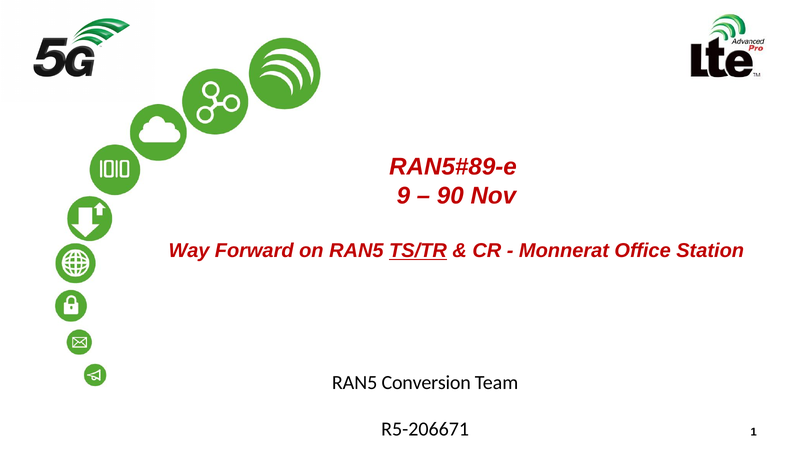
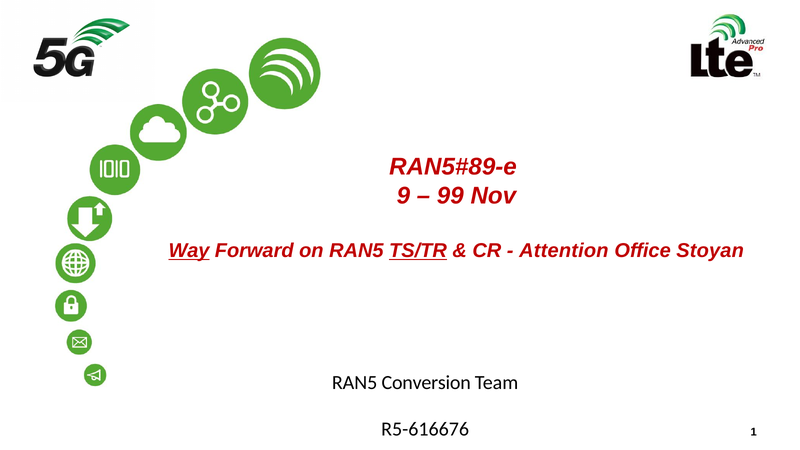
90: 90 -> 99
Way underline: none -> present
Monnerat: Monnerat -> Attention
Station: Station -> Stoyan
R5-206671: R5-206671 -> R5-616676
